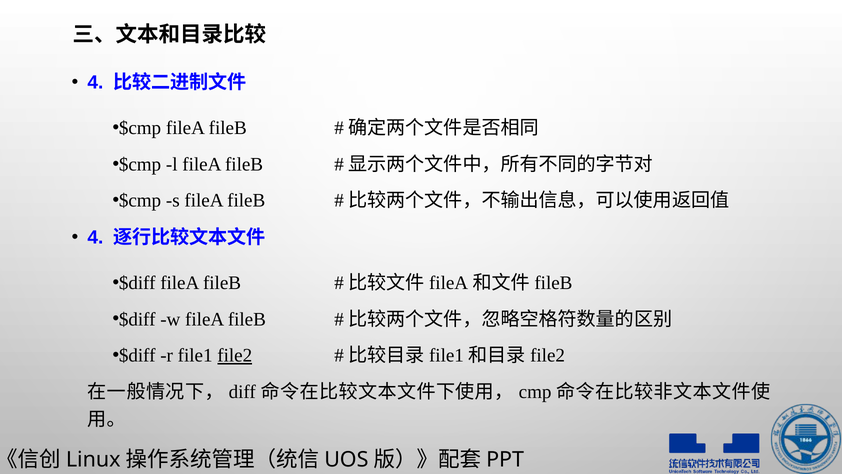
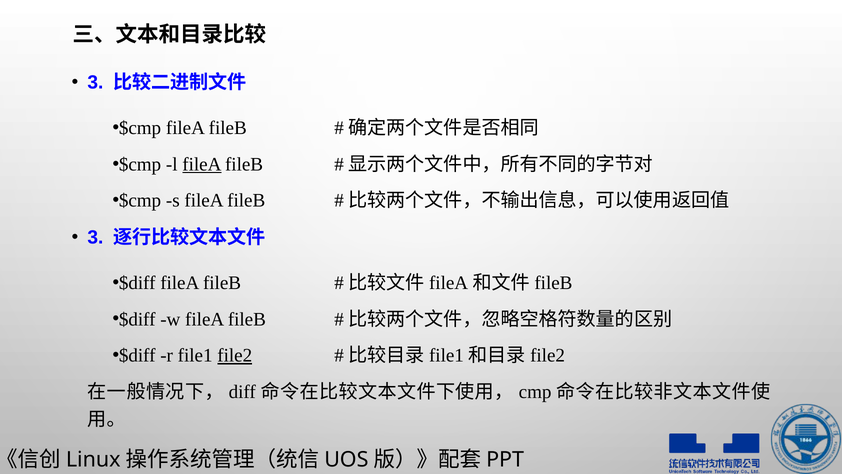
4 at (95, 83): 4 -> 3
fileA at (202, 164) underline: none -> present
4 at (95, 237): 4 -> 3
